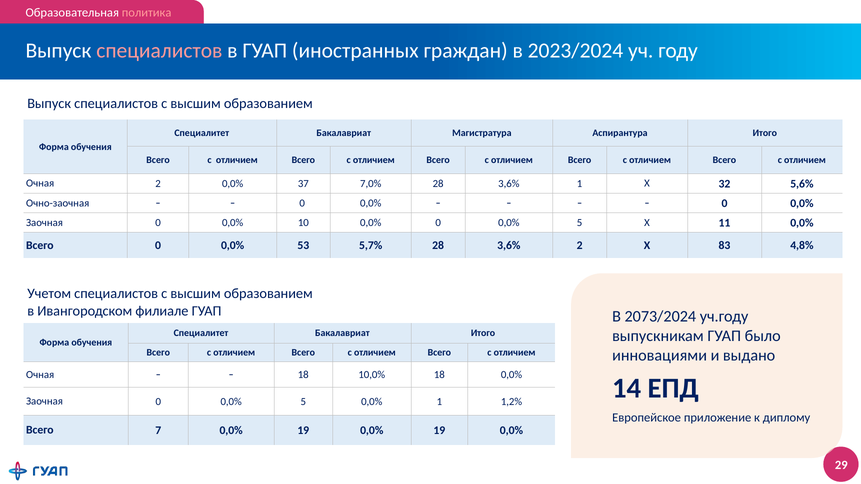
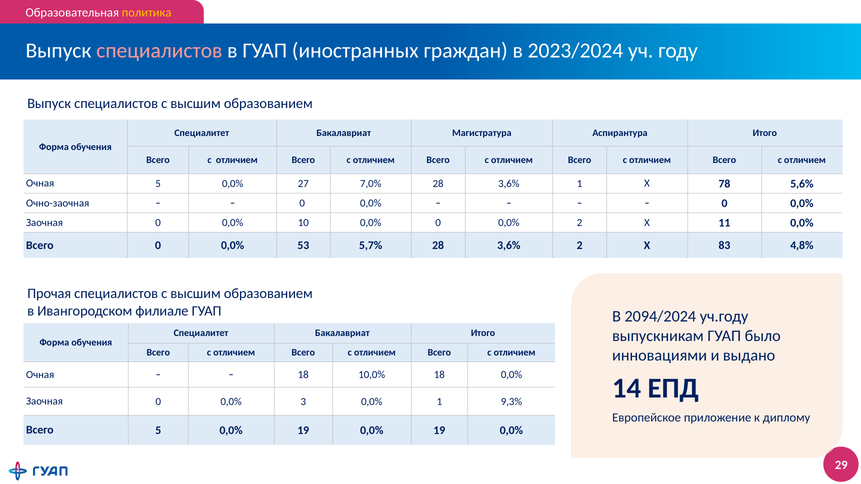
политика colour: pink -> yellow
Очная 2: 2 -> 5
37: 37 -> 27
32: 32 -> 78
0,0% 0 0,0% 5: 5 -> 2
Учетом: Учетом -> Прочая
2073/2024: 2073/2024 -> 2094/2024
Заочная 0 0,0% 5: 5 -> 3
1,2%: 1,2% -> 9,3%
Всего 7: 7 -> 5
